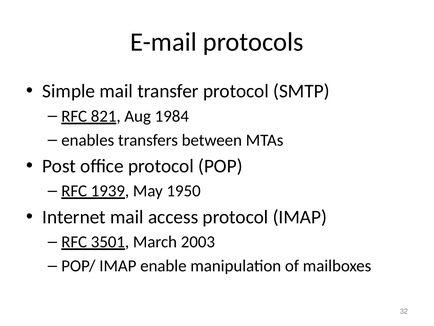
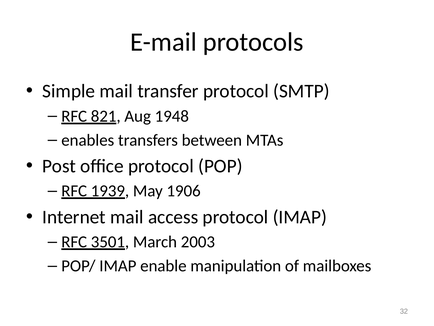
1984: 1984 -> 1948
1950: 1950 -> 1906
